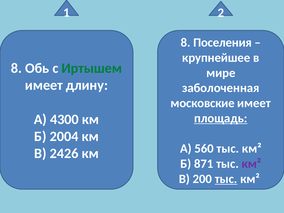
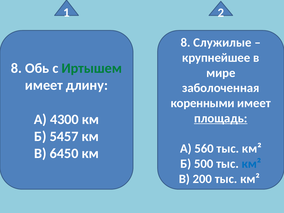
Поселения: Поселения -> Служилые
московские: московские -> коренными
2004: 2004 -> 5457
2426: 2426 -> 6450
871: 871 -> 500
км² at (251, 164) colour: purple -> blue
тыс at (226, 179) underline: present -> none
